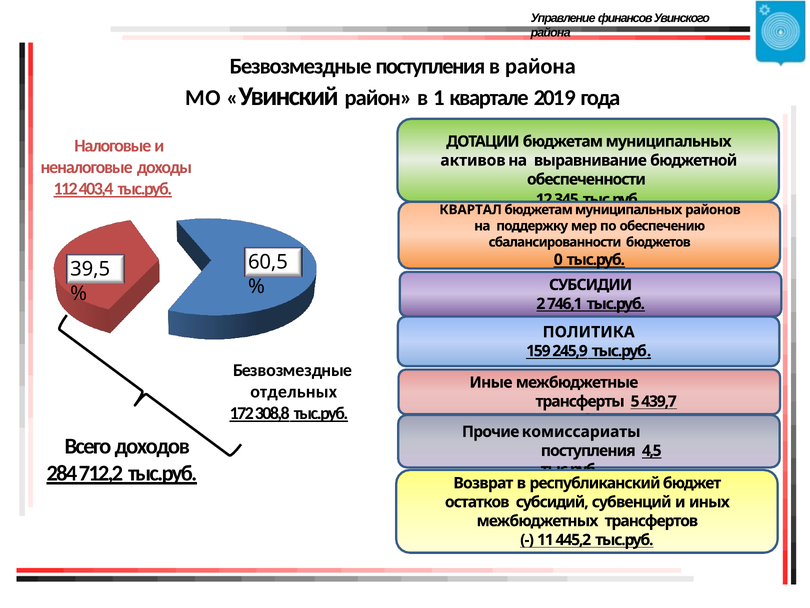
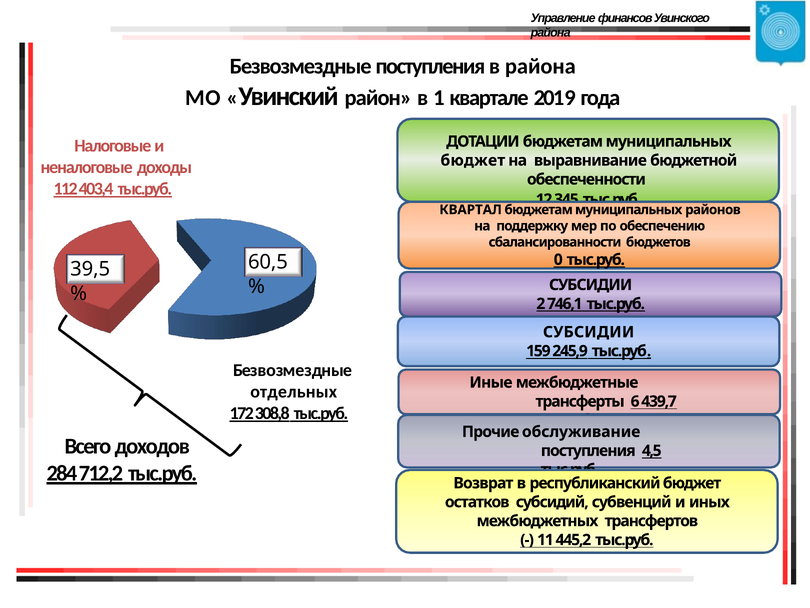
активов at (473, 160): активов -> бюджет
ПОЛИТИКА at (589, 332): ПОЛИТИКА -> СУБСИДИИ
5: 5 -> 6
комиссариаты: комиссариаты -> обслуживание
